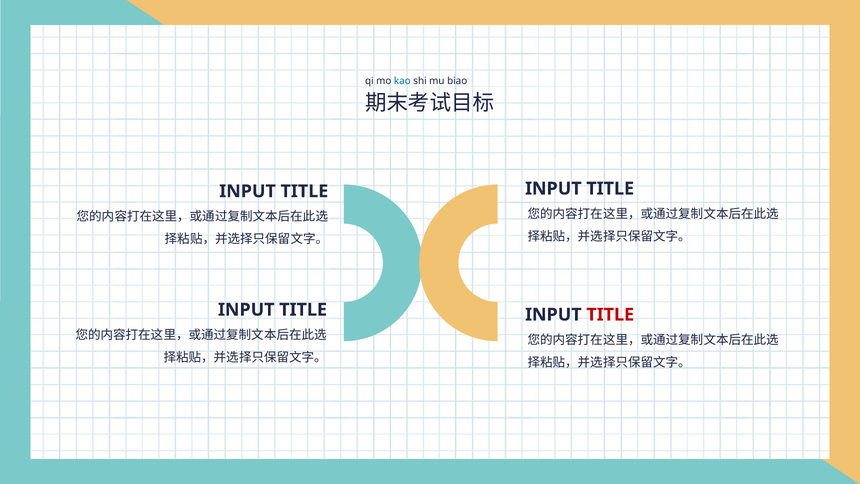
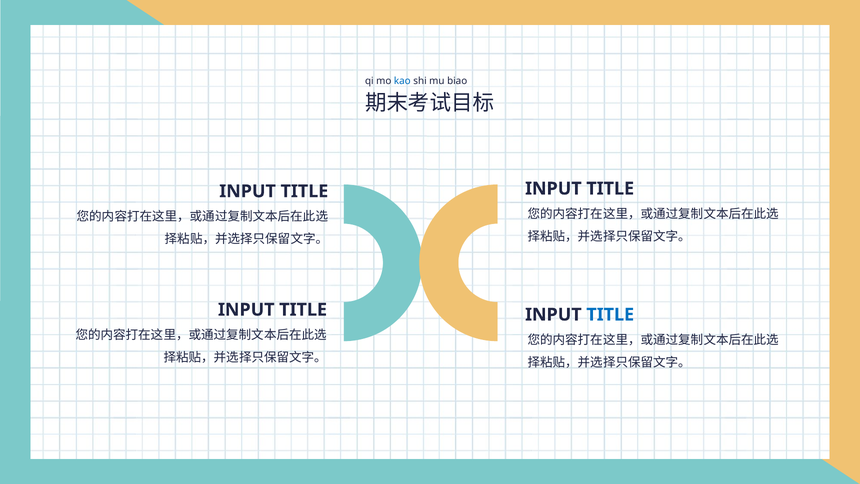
TITLE at (610, 314) colour: red -> blue
